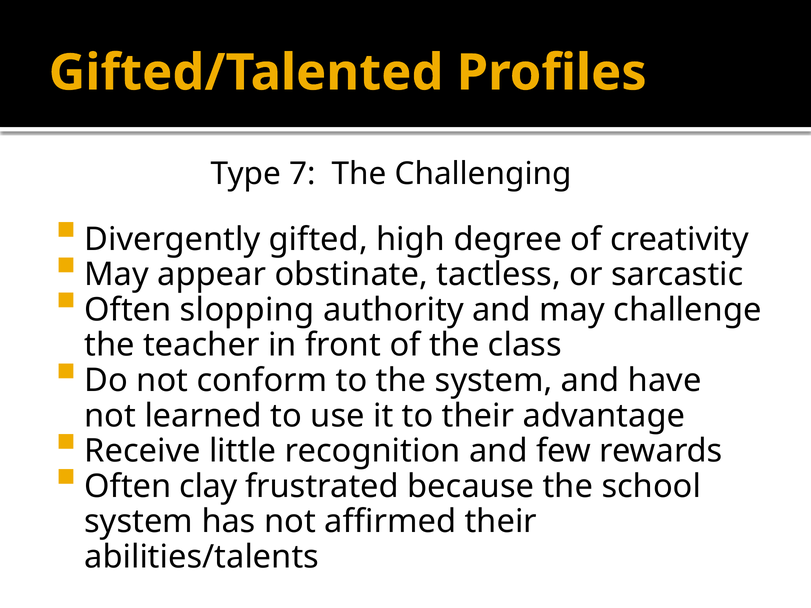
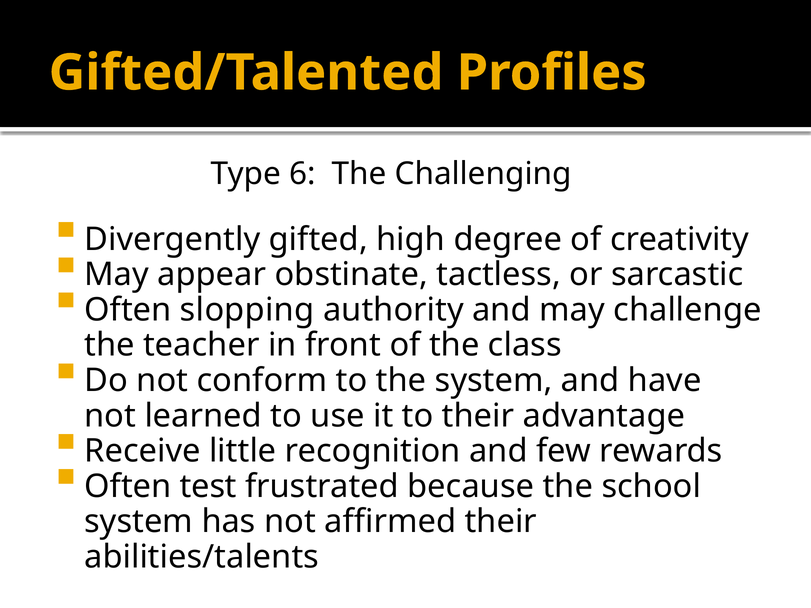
7: 7 -> 6
clay: clay -> test
